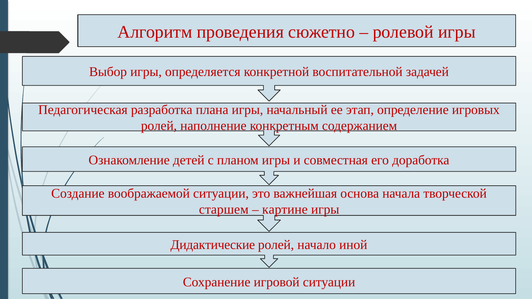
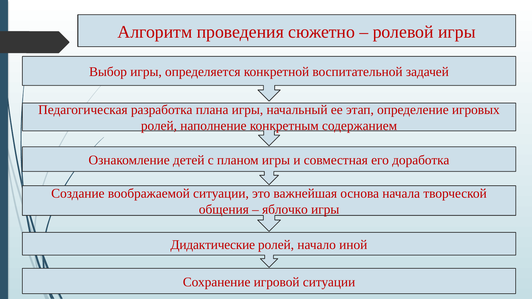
старшем: старшем -> общения
картине: картине -> яблочко
